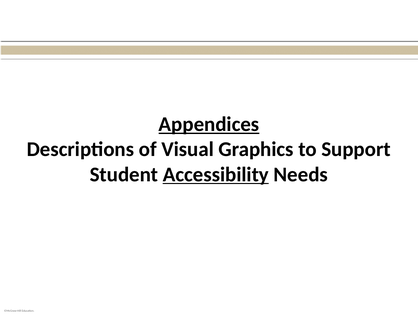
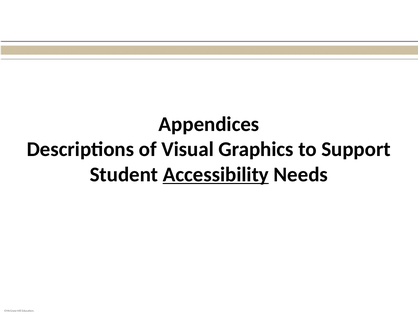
Appendices underline: present -> none
